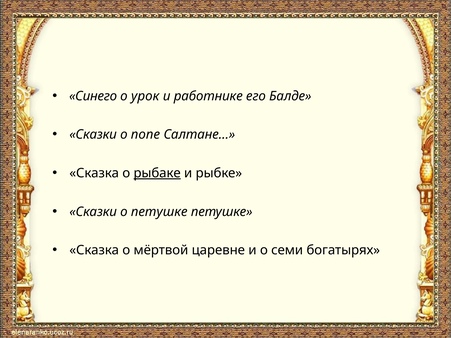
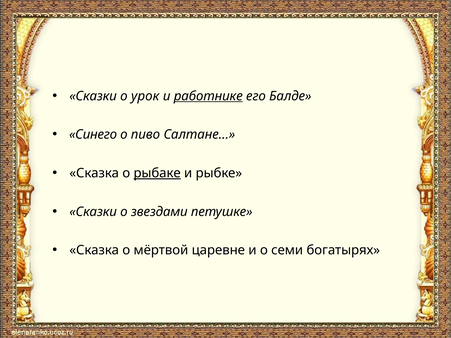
Синего at (93, 96): Синего -> Сказки
работнике underline: none -> present
Сказки at (93, 135): Сказки -> Синего
попе: попе -> пиво
о петушке: петушке -> звездами
